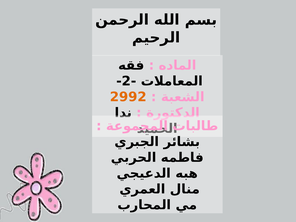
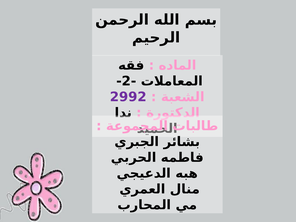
2992 colour: orange -> purple
